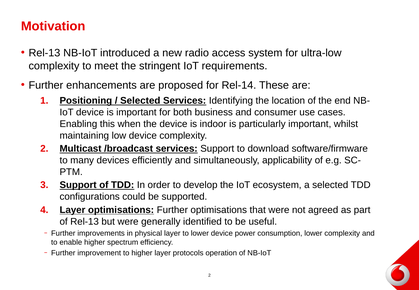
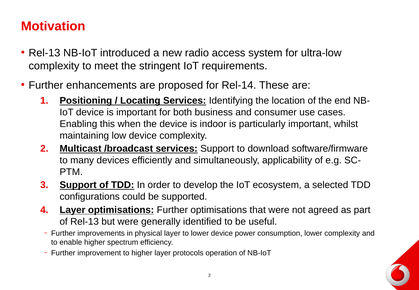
Selected at (140, 101): Selected -> Locating
